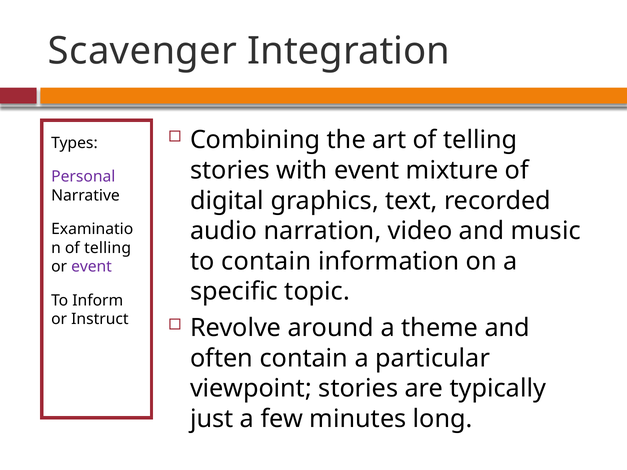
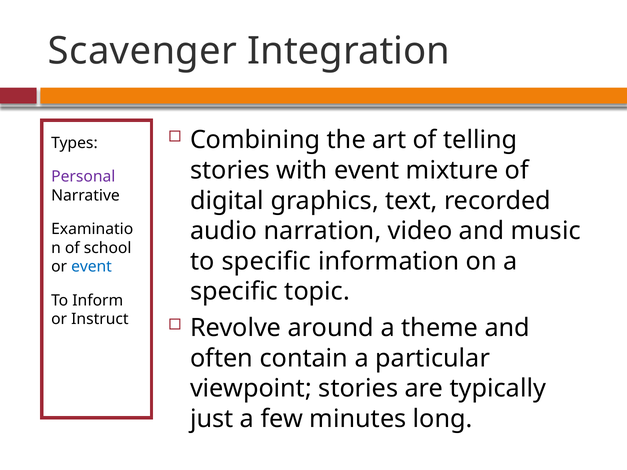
telling at (108, 248): telling -> school
to contain: contain -> specific
event at (92, 267) colour: purple -> blue
